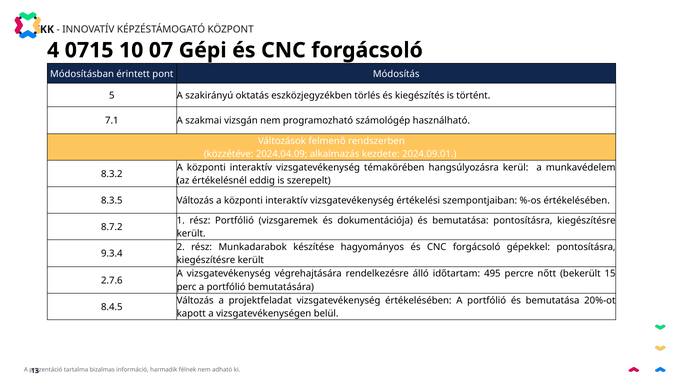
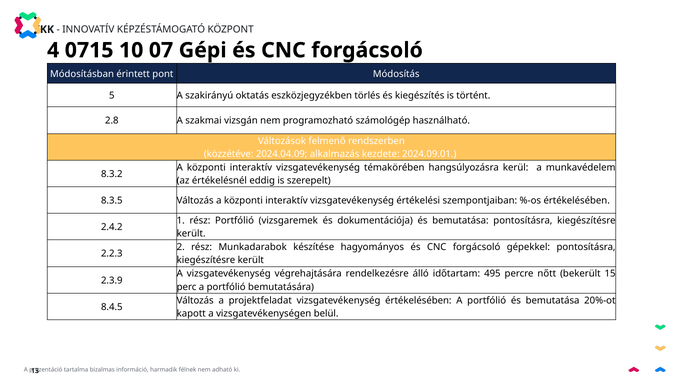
7.1: 7.1 -> 2.8
8.7.2: 8.7.2 -> 2.4.2
9.3.4: 9.3.4 -> 2.2.3
2.7.6: 2.7.6 -> 2.3.9
